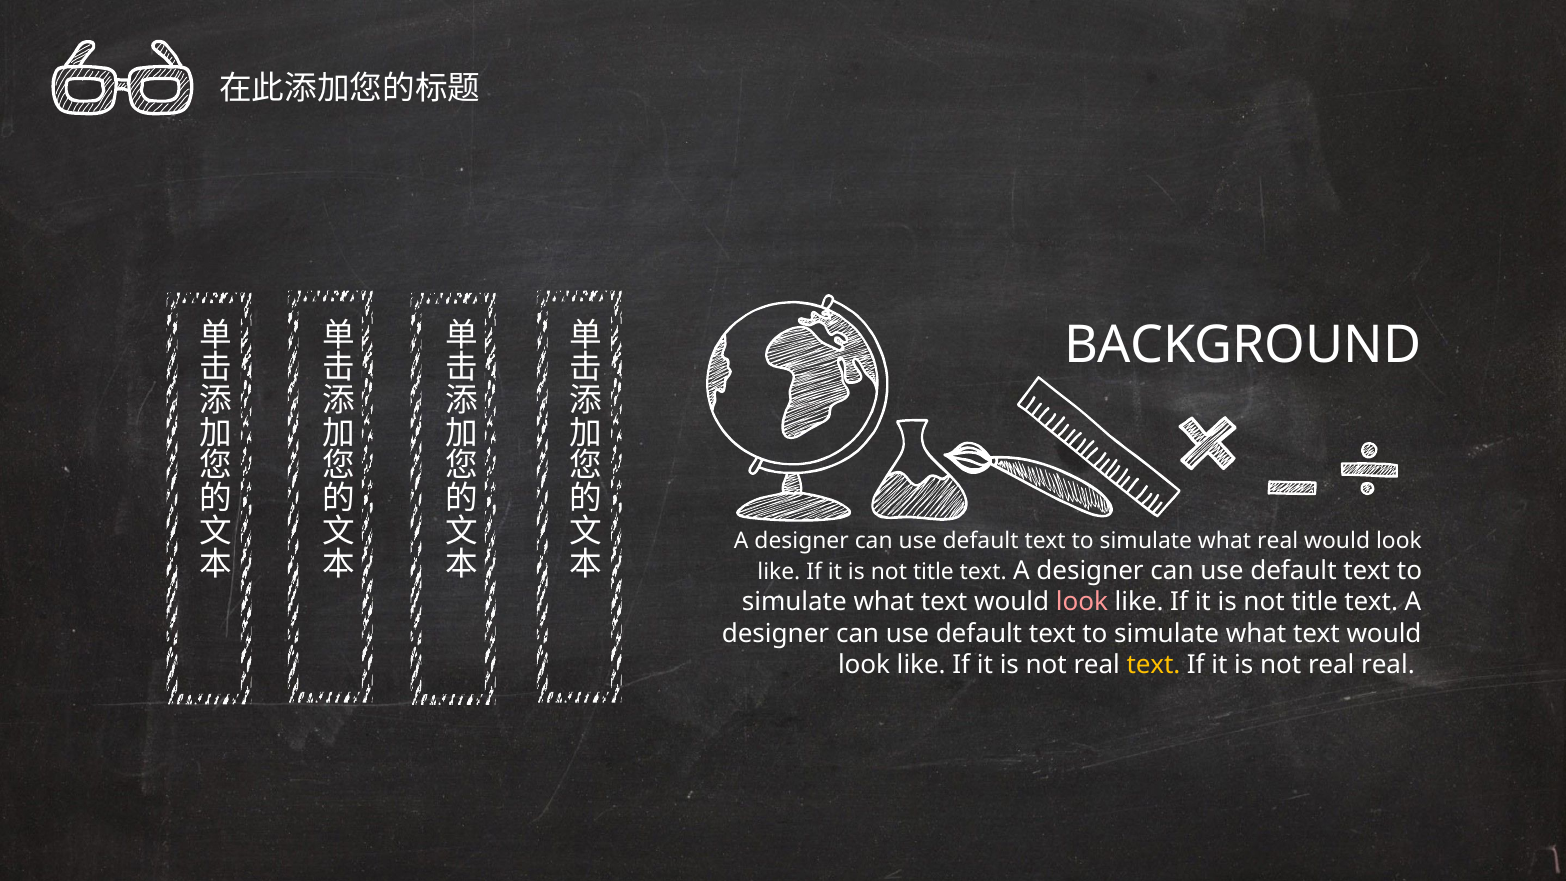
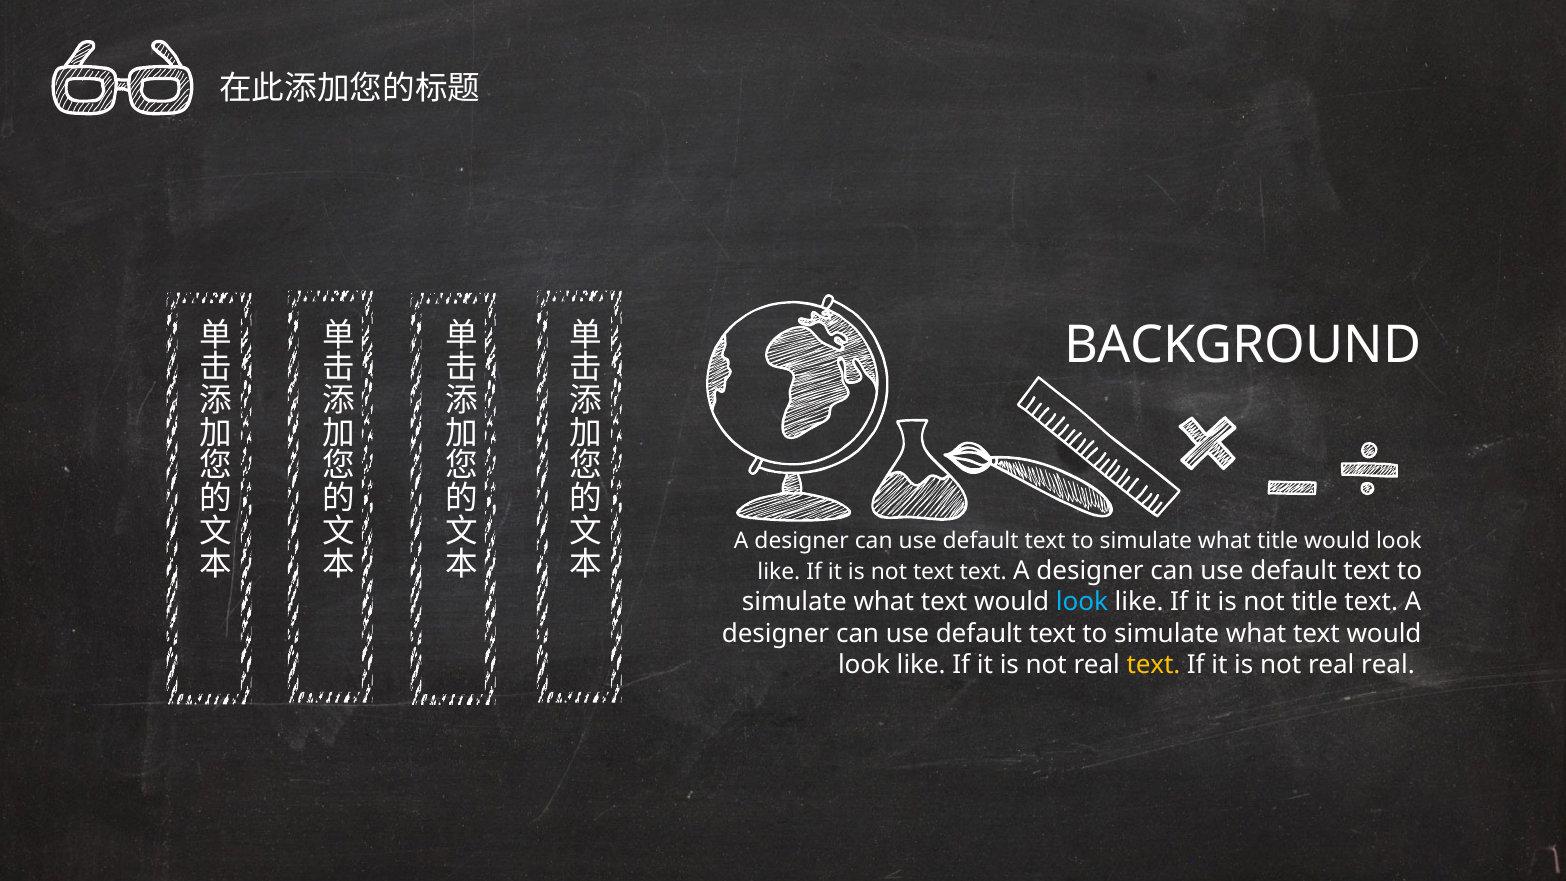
what real: real -> title
title at (933, 572): title -> text
look at (1082, 602) colour: pink -> light blue
